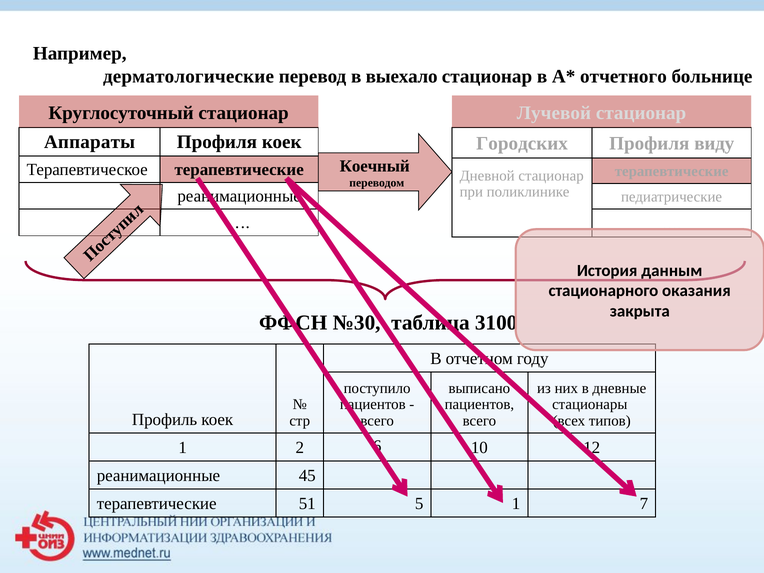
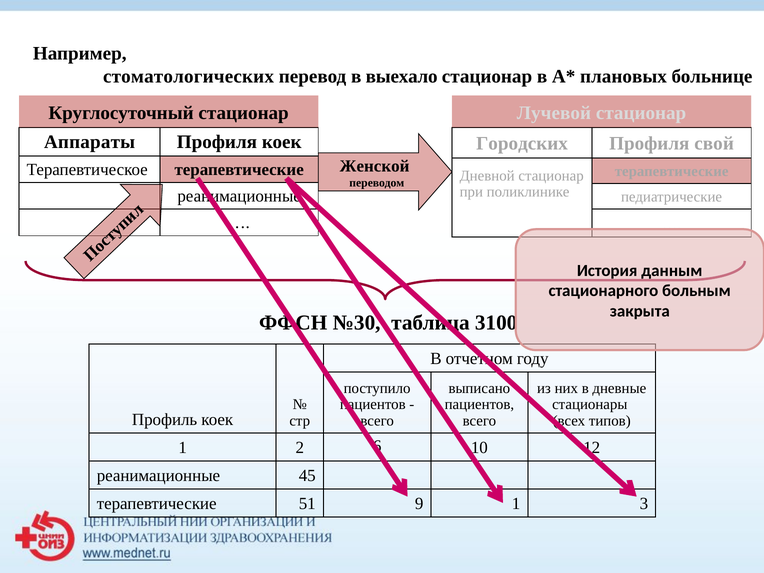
дерматологические: дерматологические -> стоматологических
отчетного: отчетного -> плановых
виду: виду -> свой
Коечный: Коечный -> Женской
оказания: оказания -> больным
5: 5 -> 9
7: 7 -> 3
